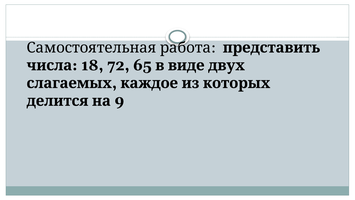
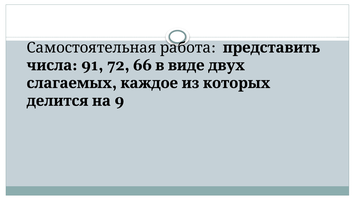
18: 18 -> 91
65: 65 -> 66
